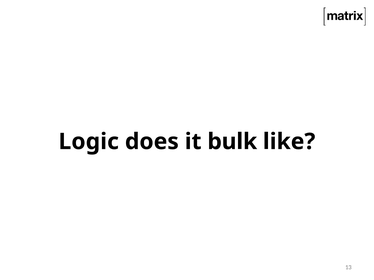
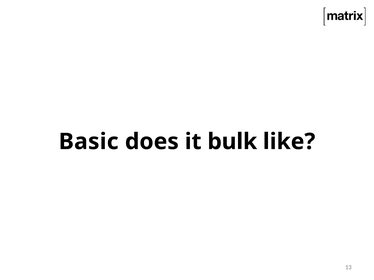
Logic: Logic -> Basic
